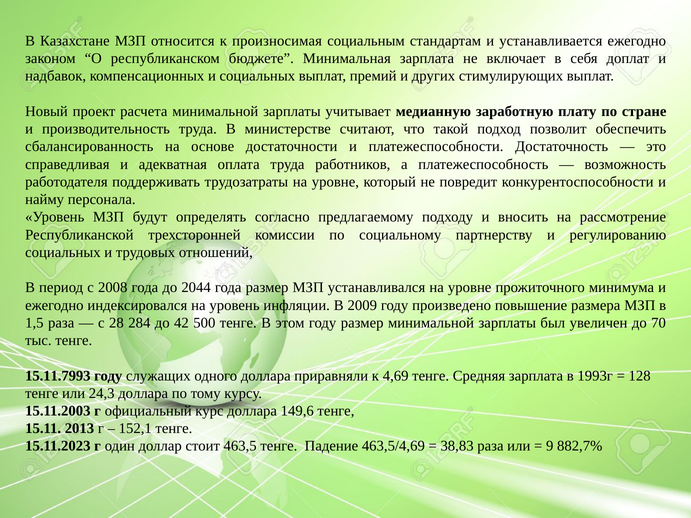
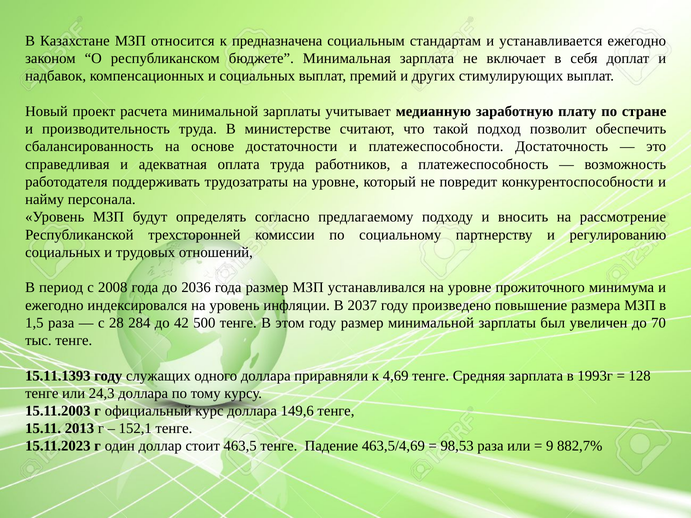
произносимая: произносимая -> предназначена
2044: 2044 -> 2036
2009: 2009 -> 2037
15.11.7993: 15.11.7993 -> 15.11.1393
38,83: 38,83 -> 98,53
